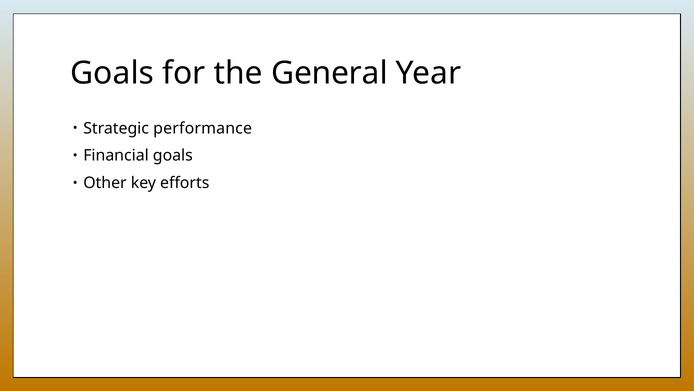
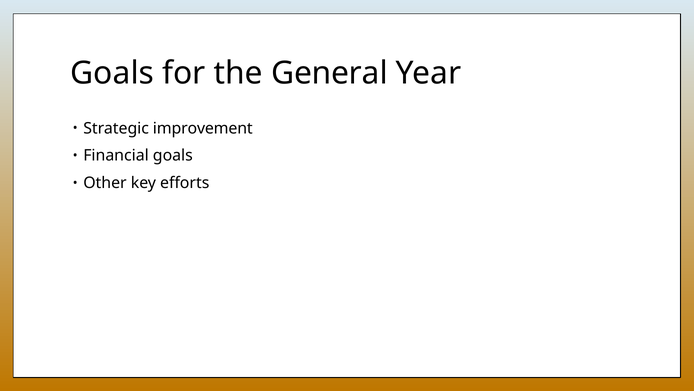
performance: performance -> improvement
